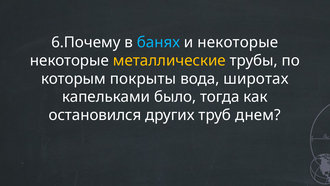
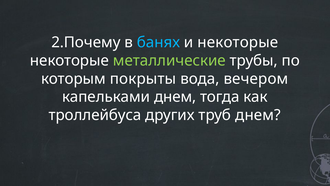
6.Почему: 6.Почему -> 2.Почему
металлические colour: yellow -> light green
широтах: широтах -> вечером
капельками было: было -> днем
остановился: остановился -> троллейбуса
